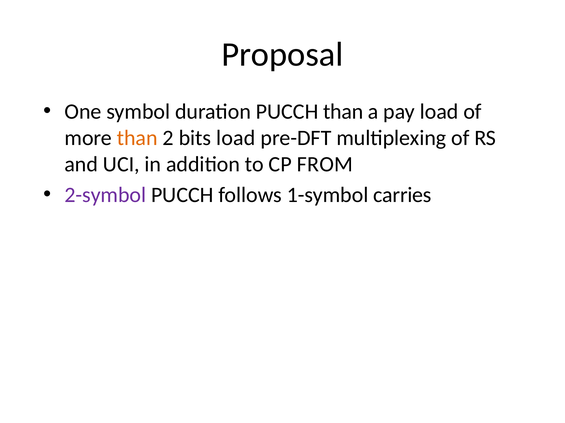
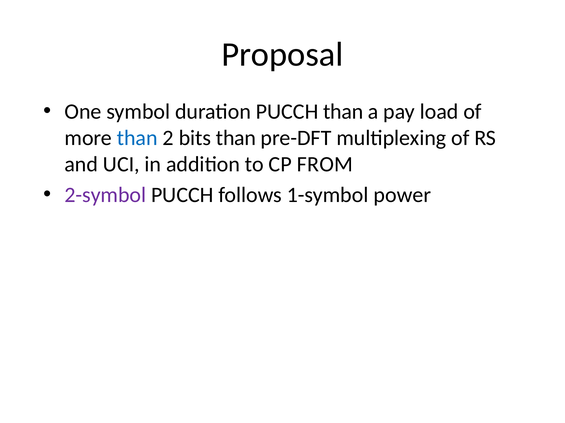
than at (137, 138) colour: orange -> blue
bits load: load -> than
carries: carries -> power
